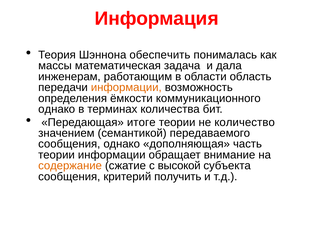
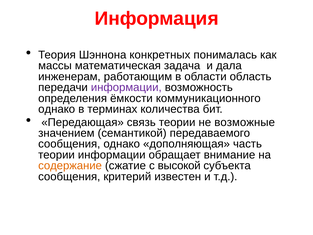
обеспечить: обеспечить -> конкретных
информации at (126, 87) colour: orange -> purple
итоге: итоге -> связь
количество: количество -> возможные
получить: получить -> известен
